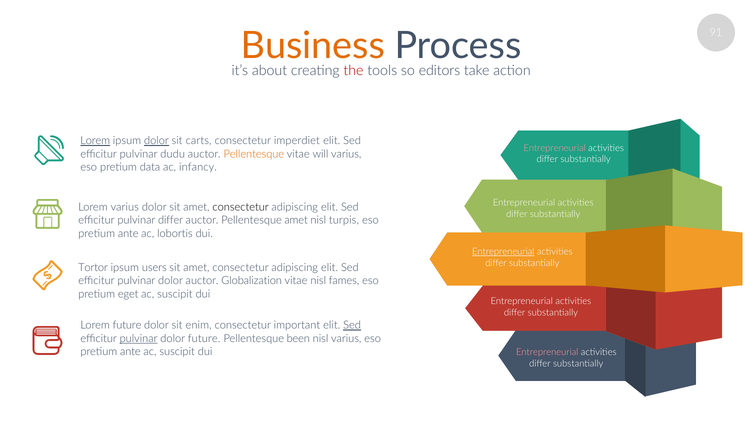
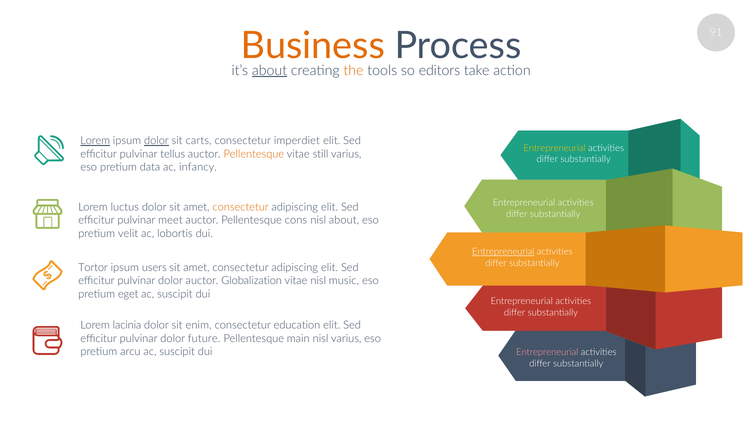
about at (270, 70) underline: none -> present
the colour: red -> orange
Entrepreneurial at (555, 148) colour: pink -> yellow
dudu: dudu -> tellus
will: will -> still
Lorem varius: varius -> luctus
consectetur at (241, 207) colour: black -> orange
pulvinar differ: differ -> meet
Pellentesque amet: amet -> cons
nisl turpis: turpis -> about
ante at (128, 234): ante -> velit
fames: fames -> music
Lorem future: future -> lacinia
important: important -> education
Sed at (352, 325) underline: present -> none
pulvinar at (139, 339) underline: present -> none
been: been -> main
ante at (130, 352): ante -> arcu
